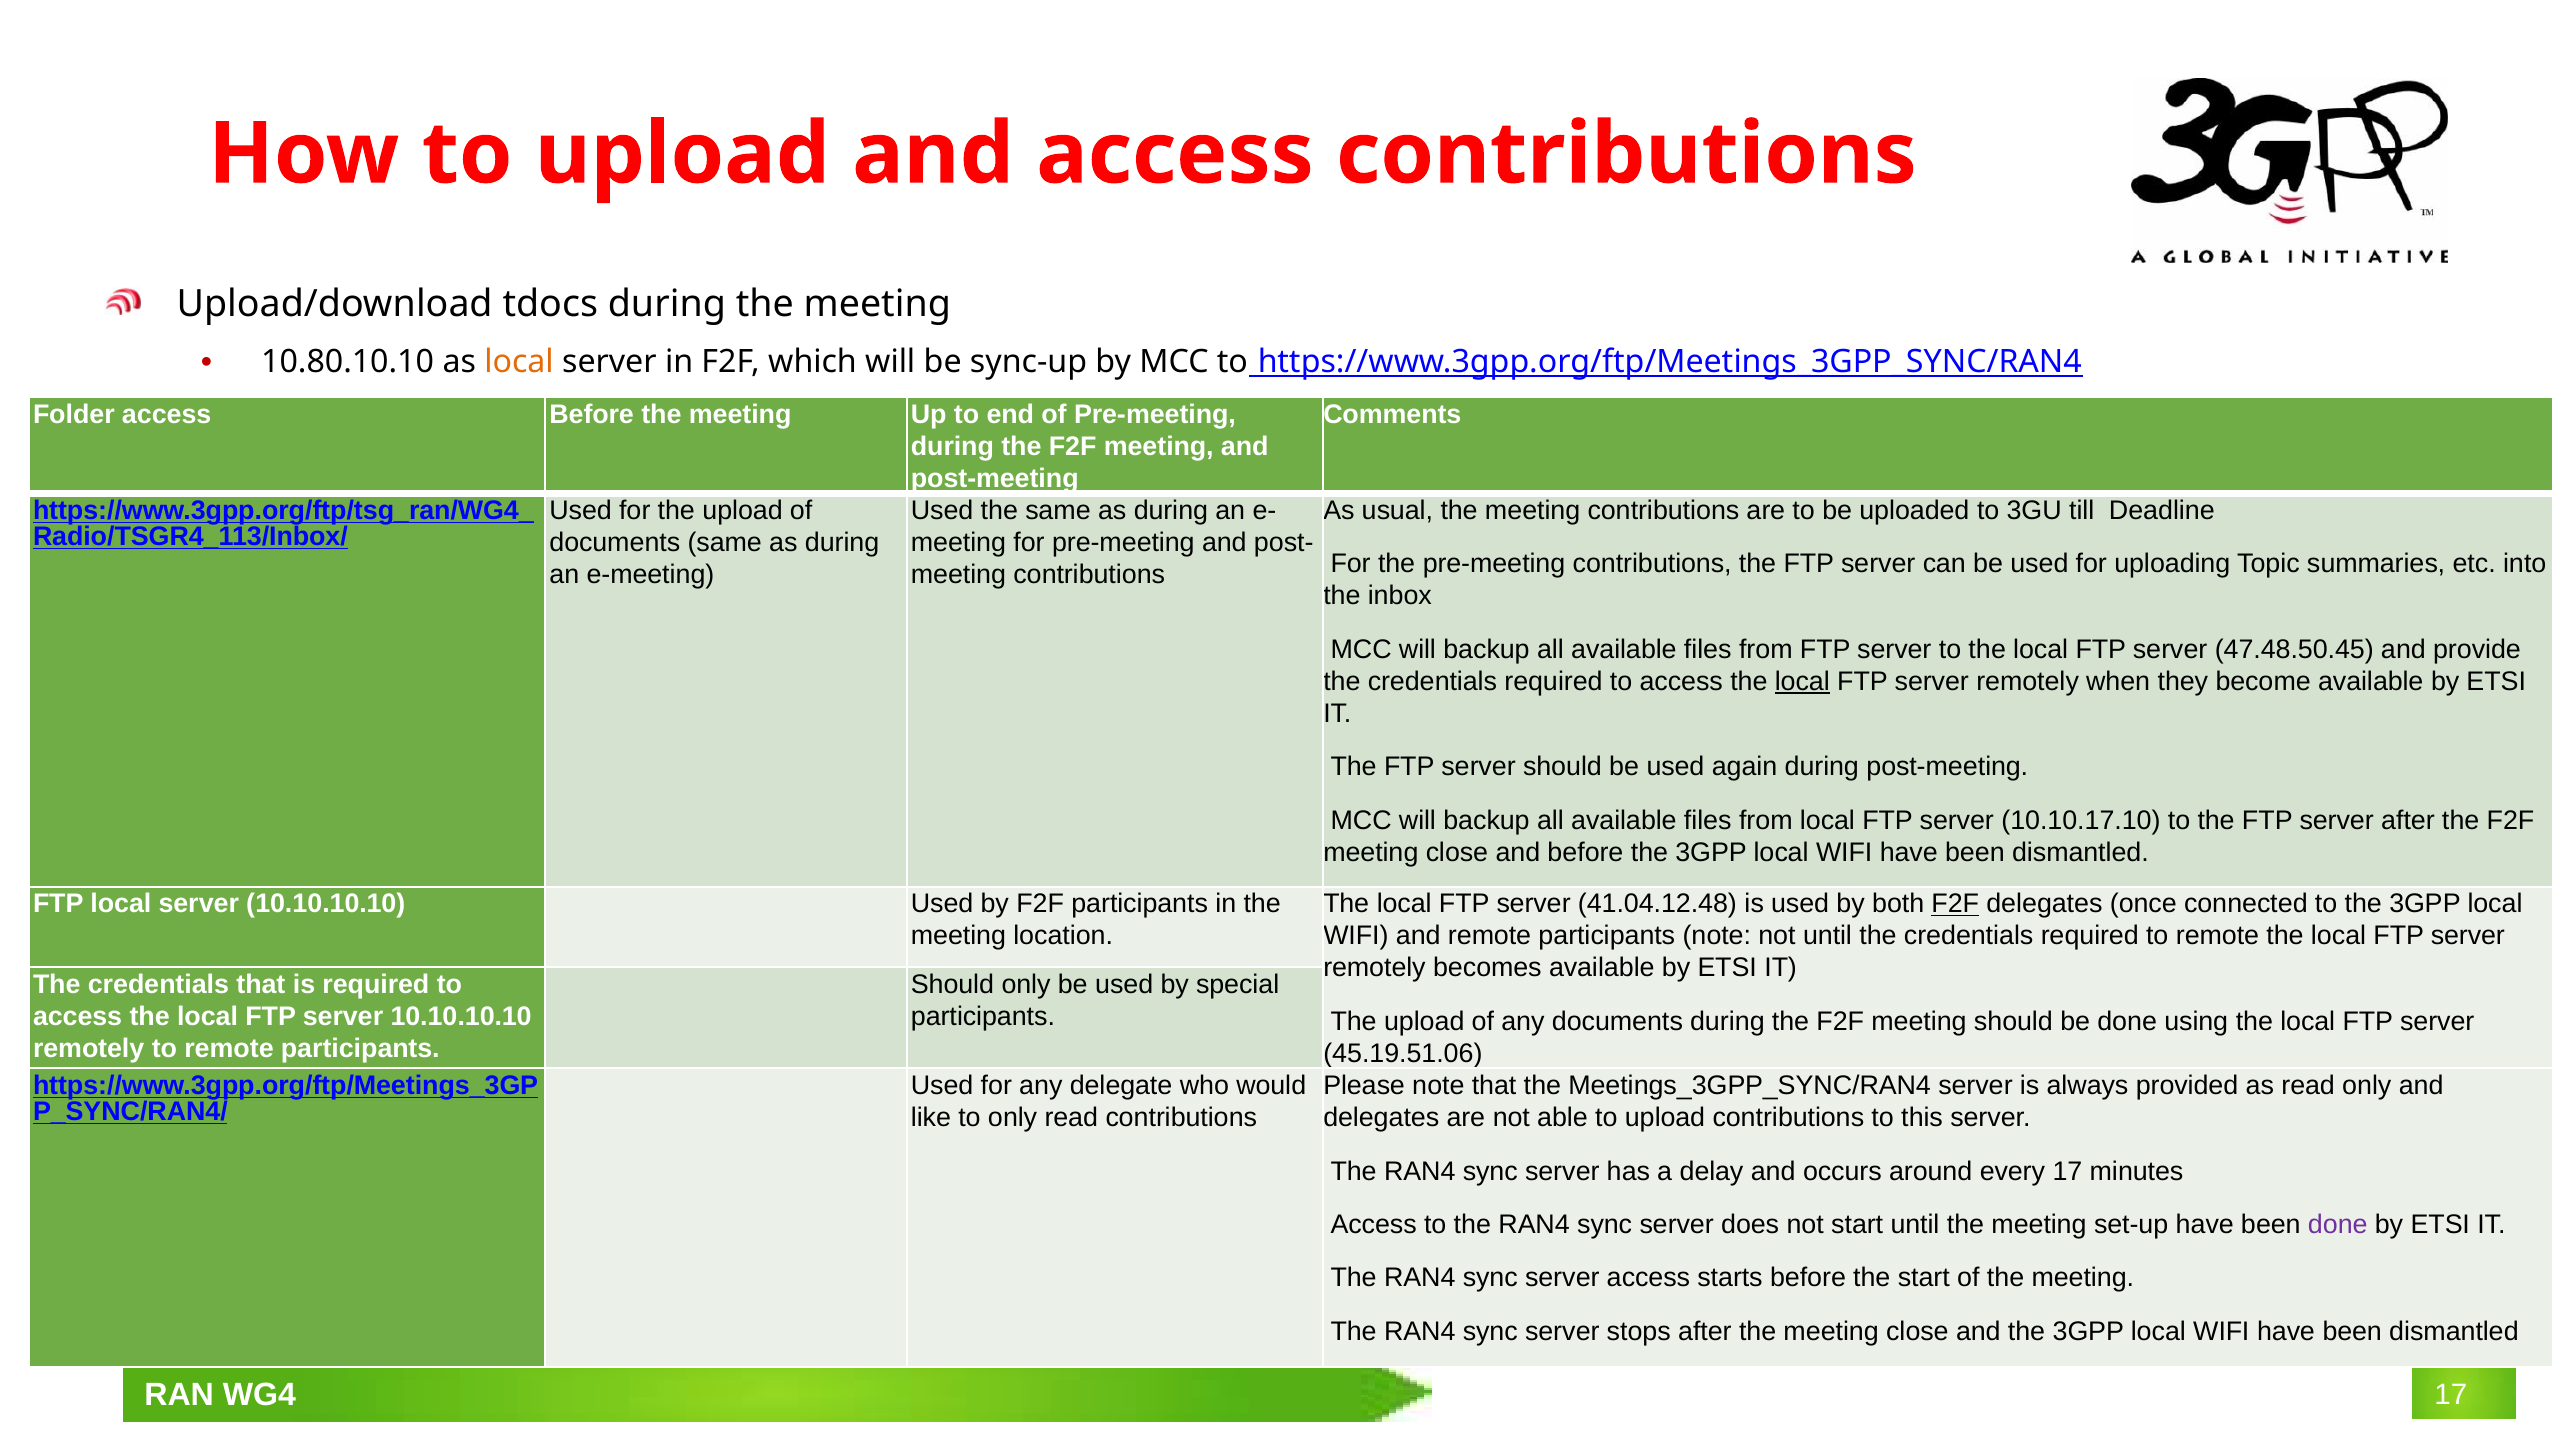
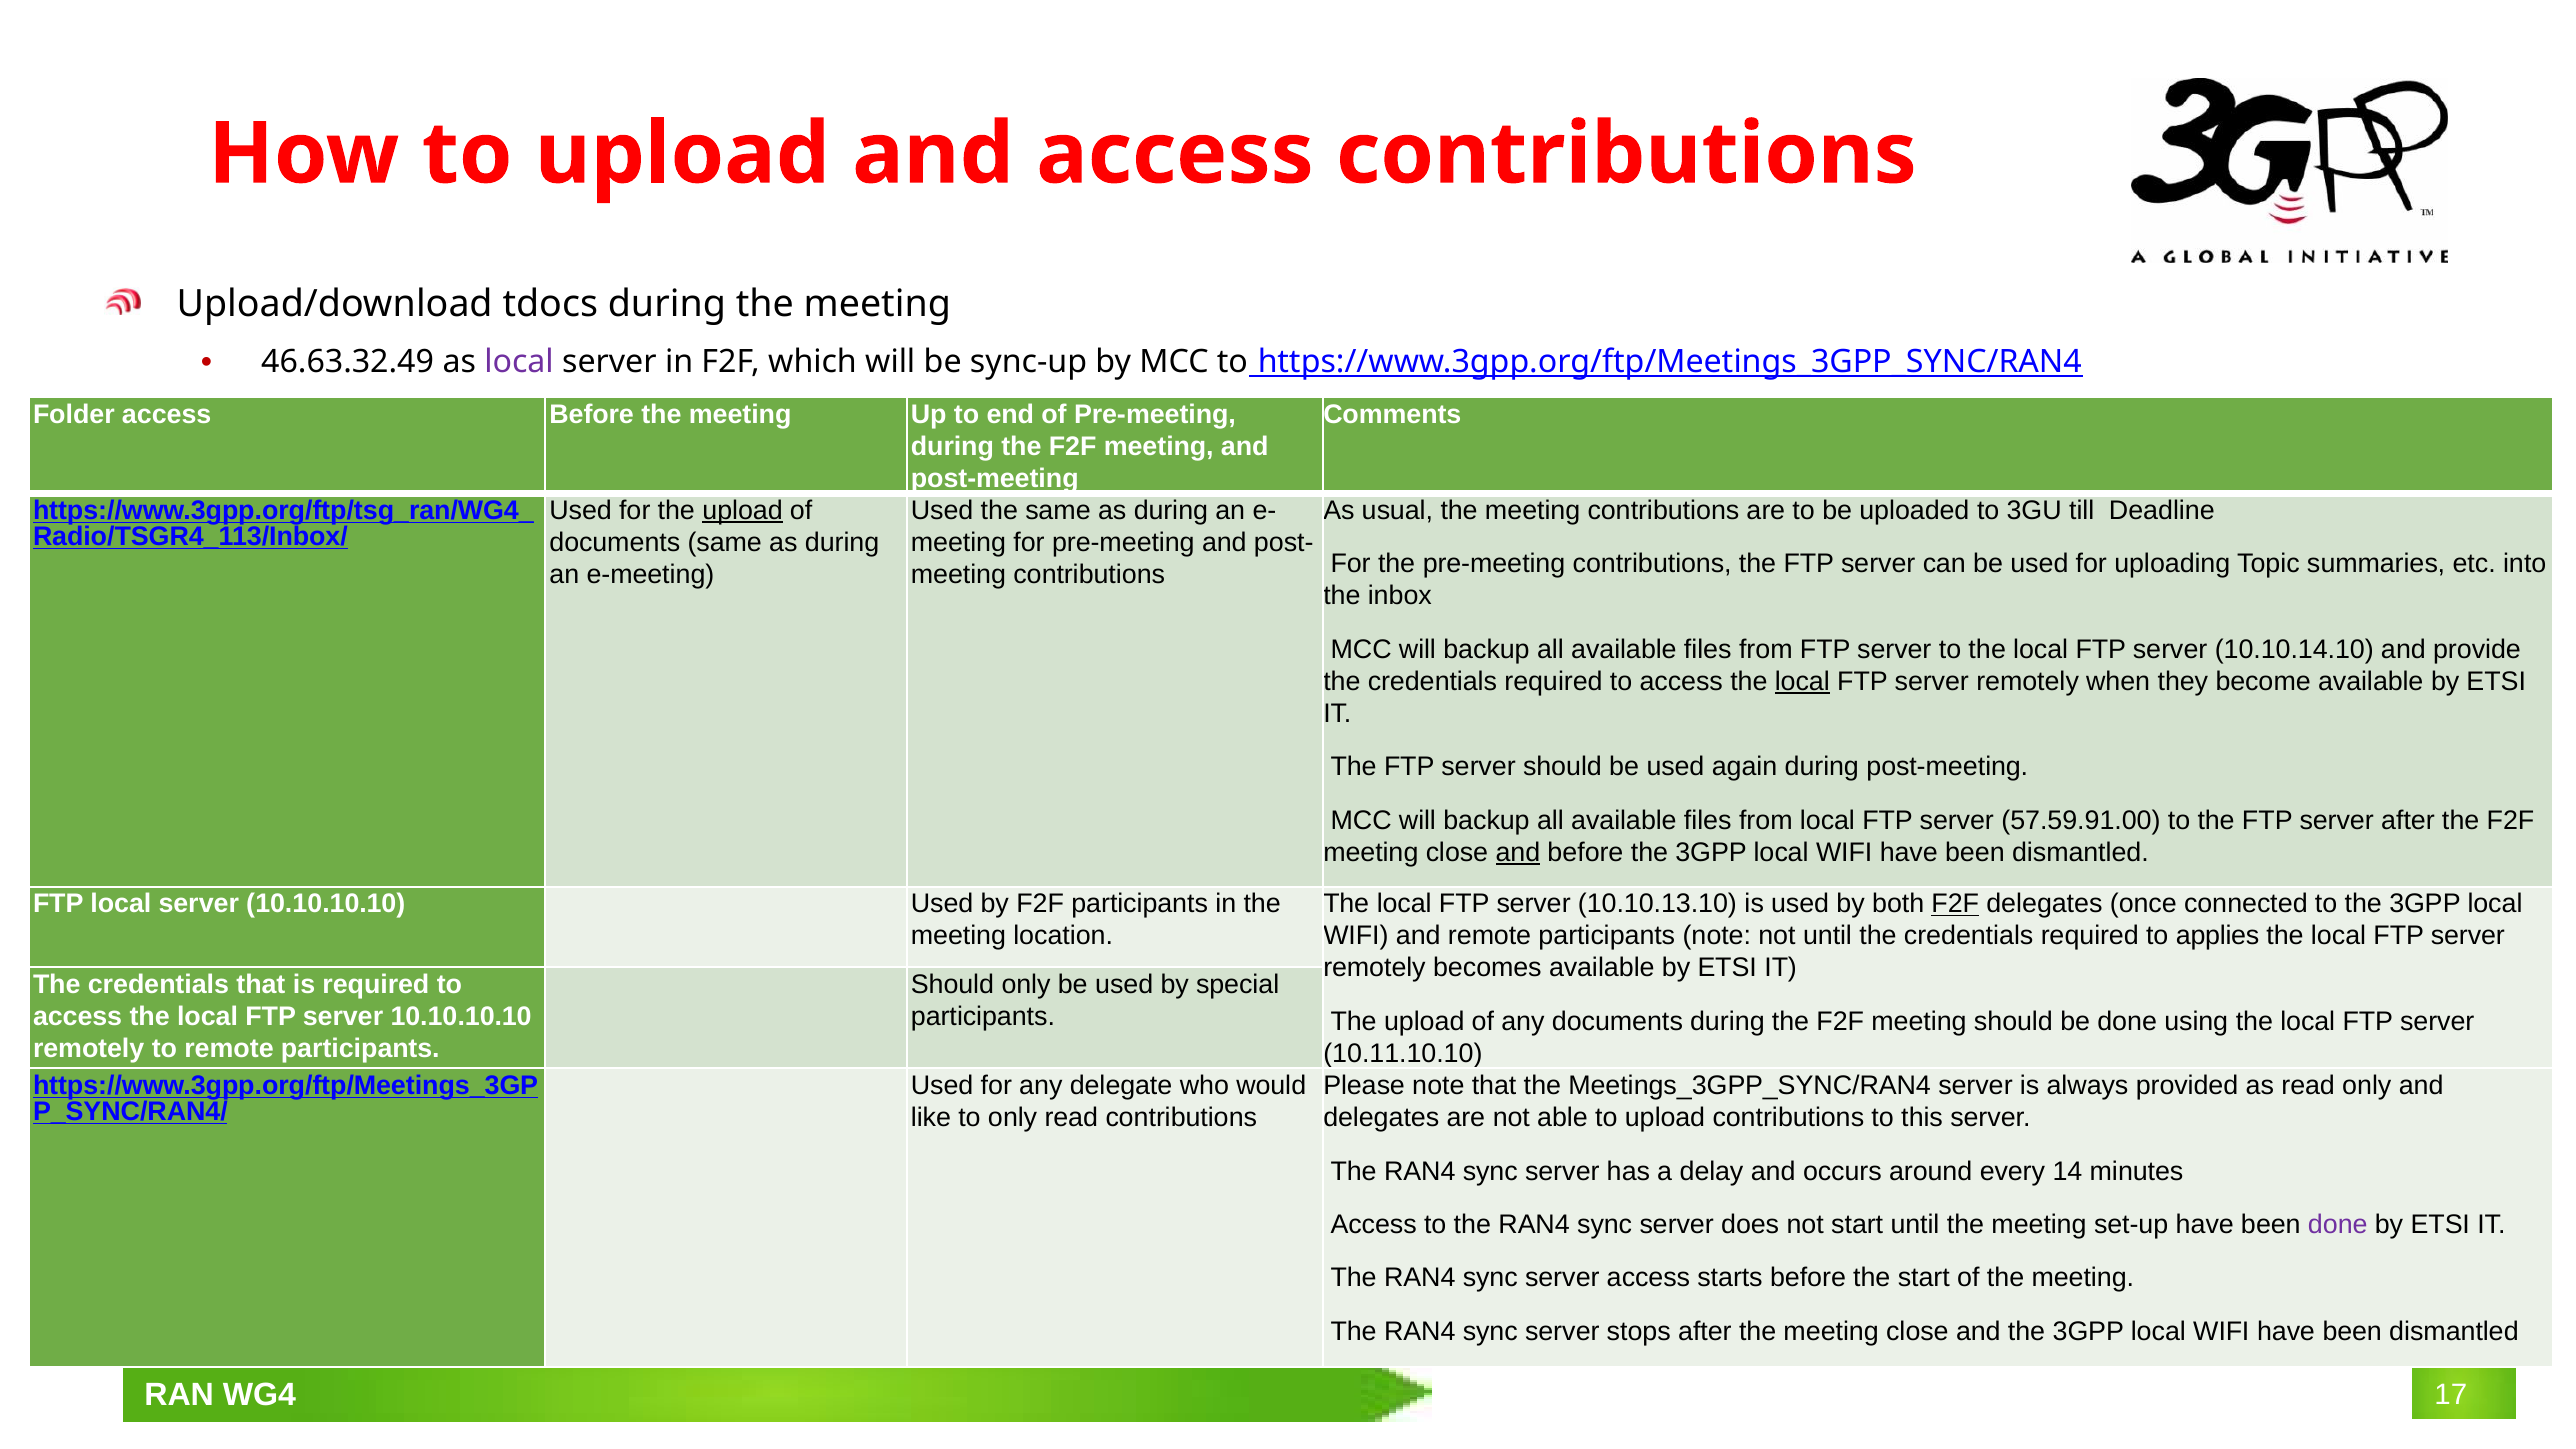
10.80.10.10: 10.80.10.10 -> 46.63.32.49
local at (519, 361) colour: orange -> purple
upload at (743, 510) underline: none -> present
47.48.50.45: 47.48.50.45 -> 10.10.14.10
10.10.17.10: 10.10.17.10 -> 57.59.91.00
and at (1518, 852) underline: none -> present
41.04.12.48: 41.04.12.48 -> 10.10.13.10
required to remote: remote -> applies
45.19.51.06: 45.19.51.06 -> 10.11.10.10
every 17: 17 -> 14
